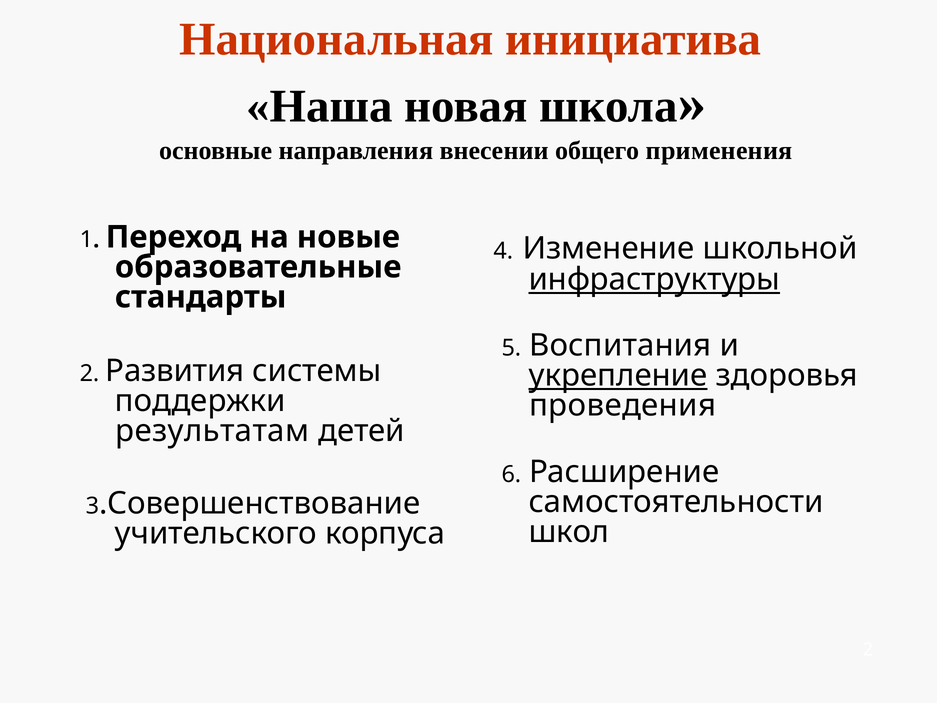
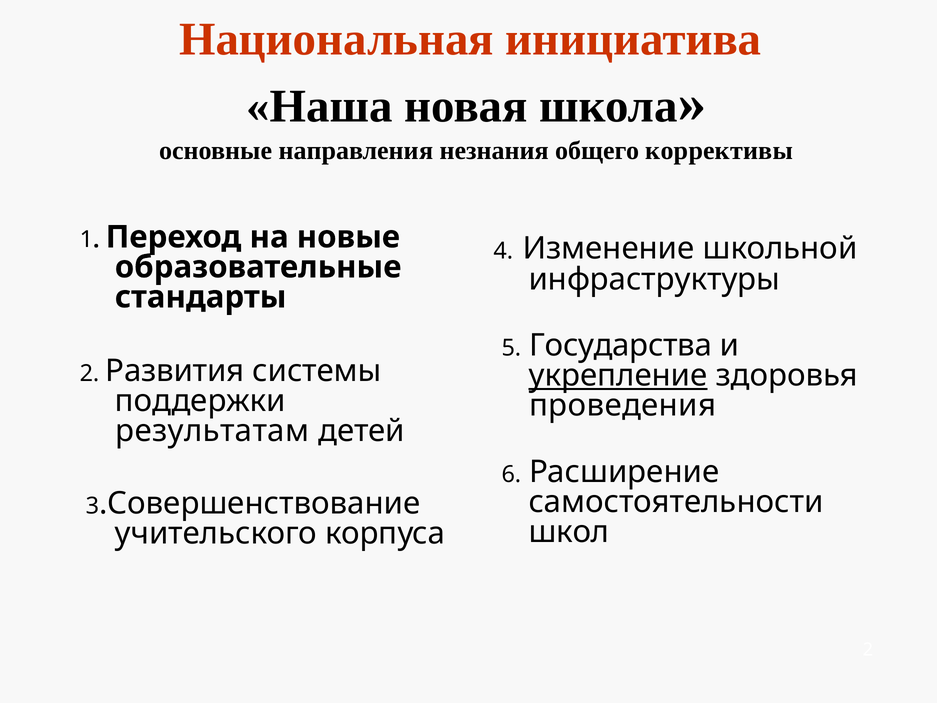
внесении: внесении -> незнания
применения: применения -> коррективы
инфраструктуры underline: present -> none
Воспитания: Воспитания -> Государства
